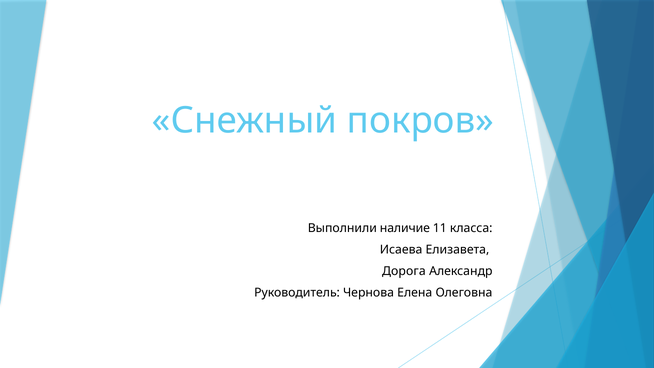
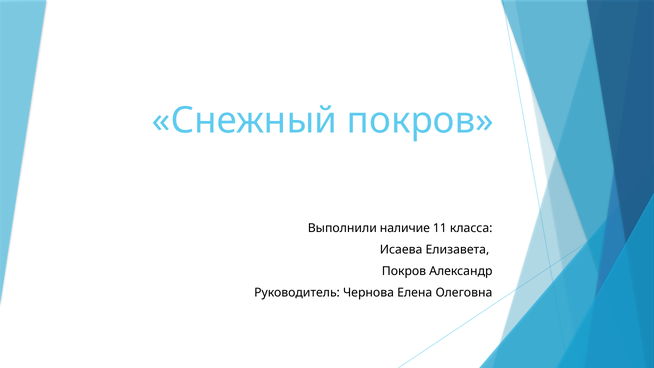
Дорога at (404, 271): Дорога -> Покров
